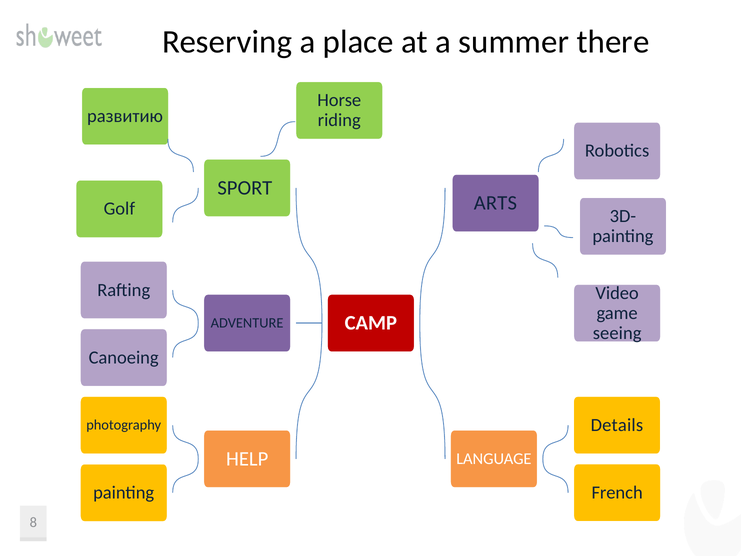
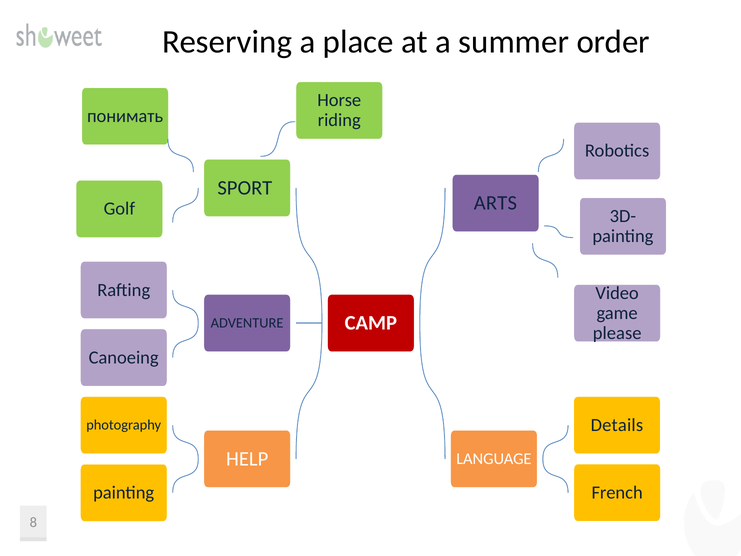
there: there -> order
развитию: развитию -> понимать
seeing: seeing -> please
